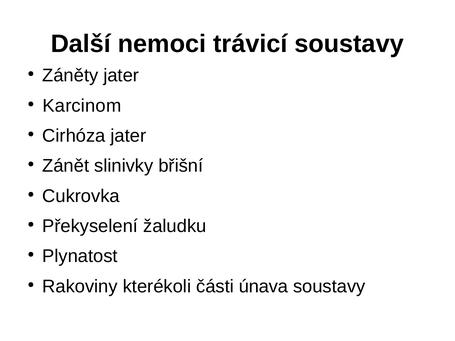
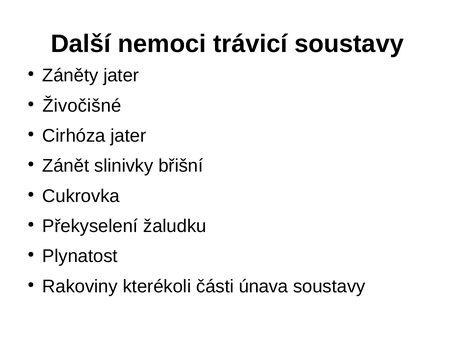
Karcinom: Karcinom -> Živočišné
